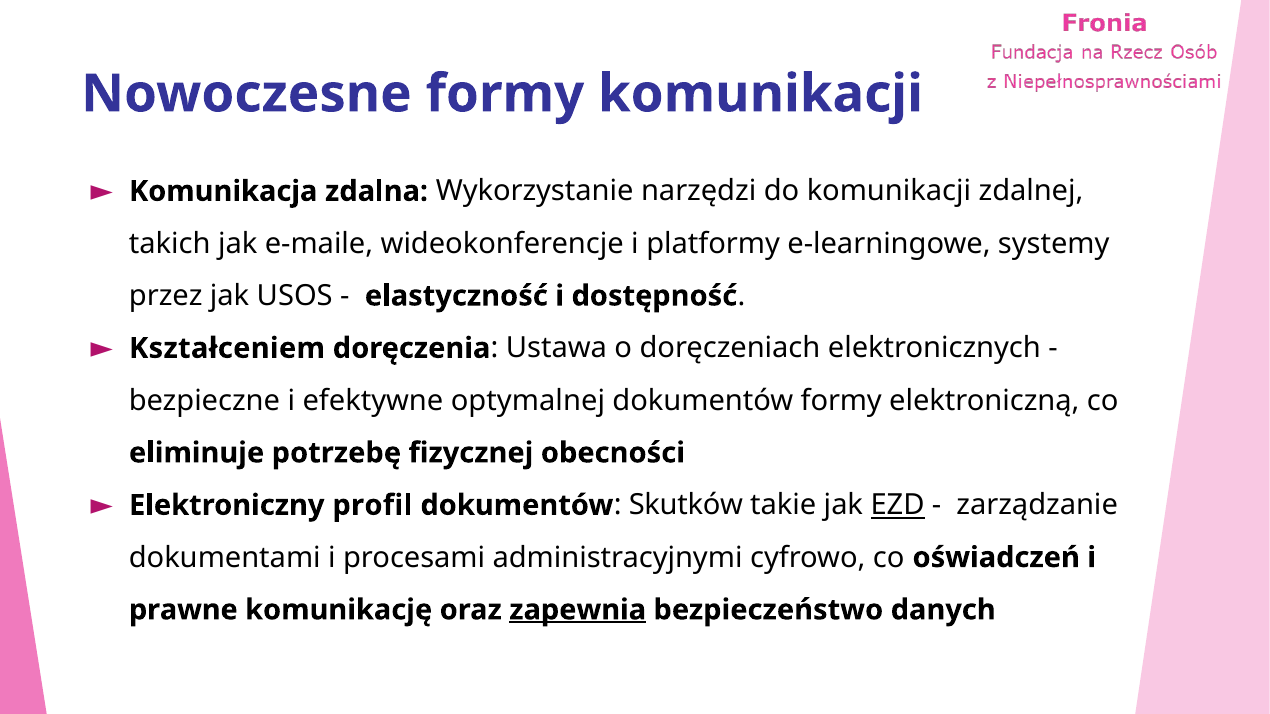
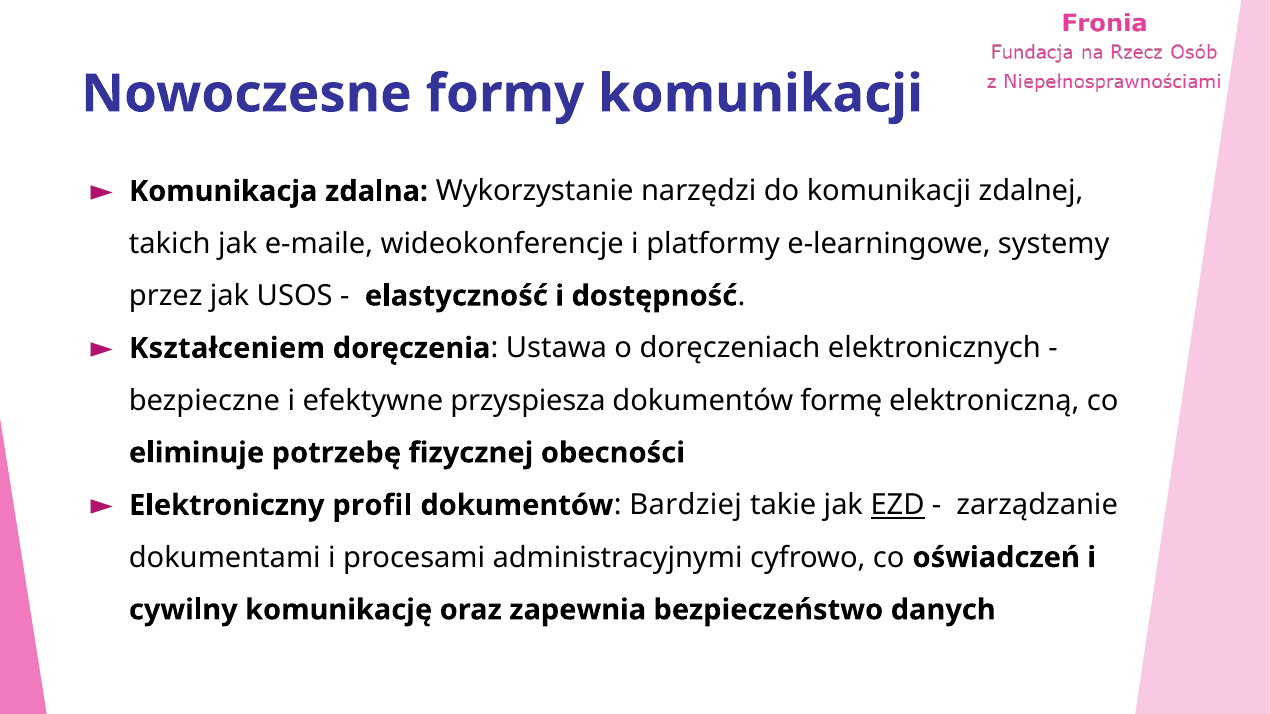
optymalnej: optymalnej -> przyspiesza
dokumentów formy: formy -> formę
Skutków: Skutków -> Bardziej
prawne: prawne -> cywilny
zapewnia underline: present -> none
